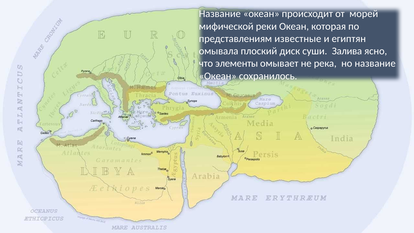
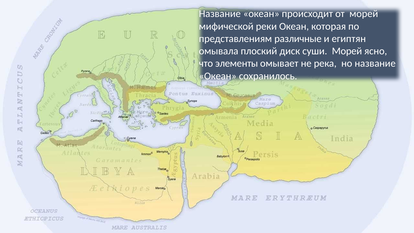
известные: известные -> различные
суши Залива: Залива -> Морей
